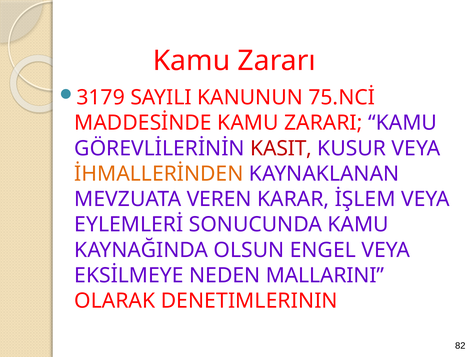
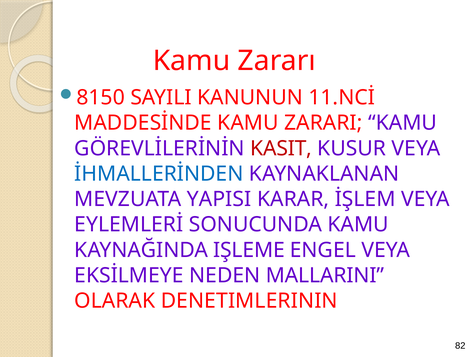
3179: 3179 -> 8150
75.NCİ: 75.NCİ -> 11.NCİ
İHMALLERİNDEN colour: orange -> blue
VEREN: VEREN -> YAPISI
OLSUN: OLSUN -> IŞLEME
